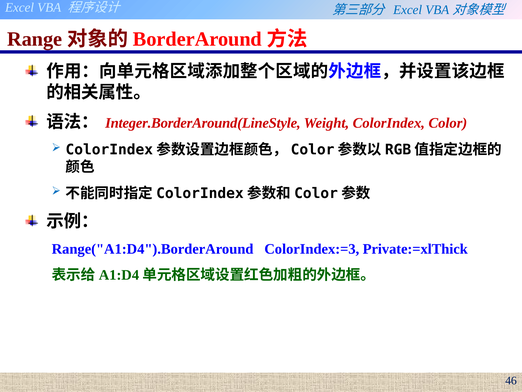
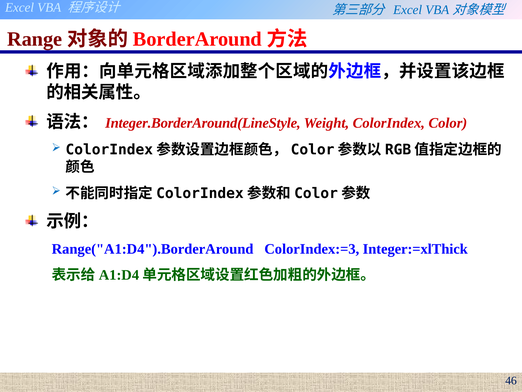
Private:=xlThick: Private:=xlThick -> Integer:=xlThick
